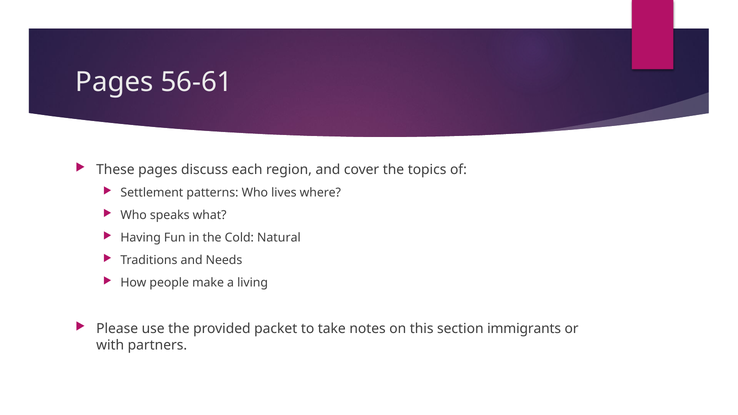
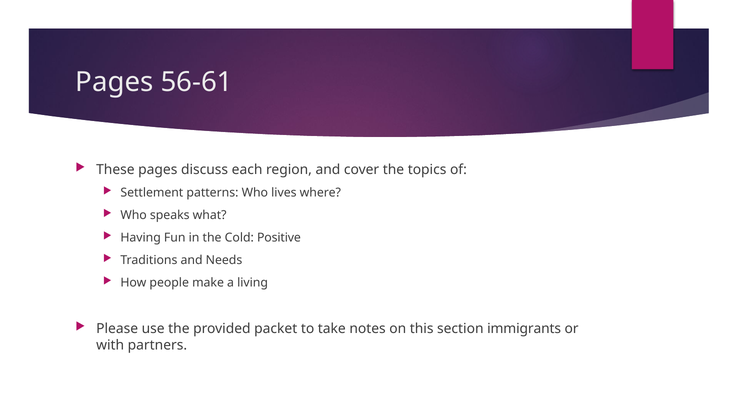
Natural: Natural -> Positive
